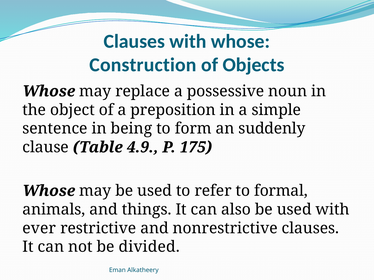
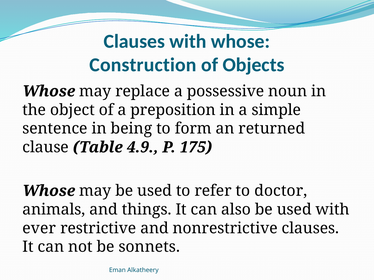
suddenly: suddenly -> returned
formal: formal -> doctor
divided: divided -> sonnets
